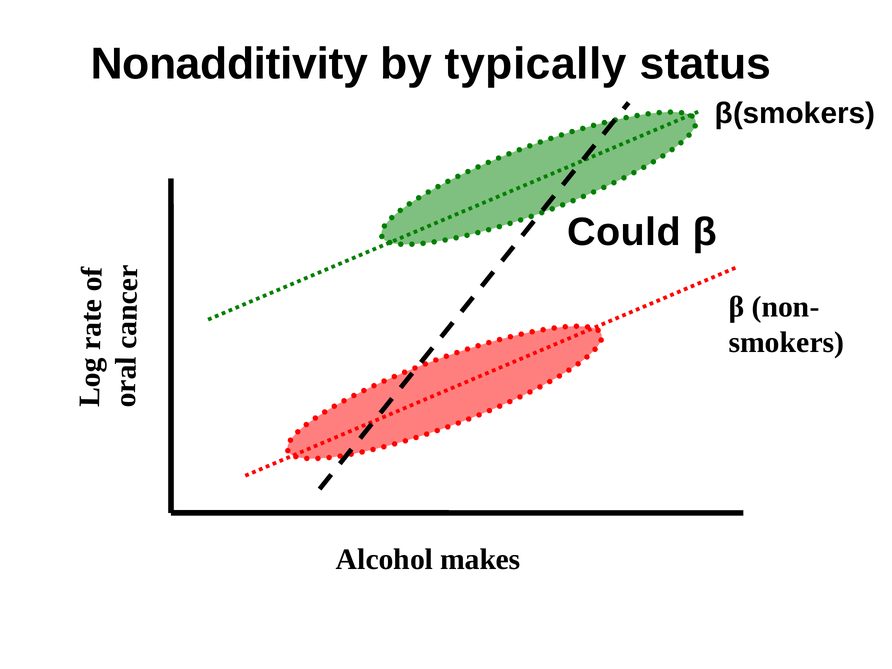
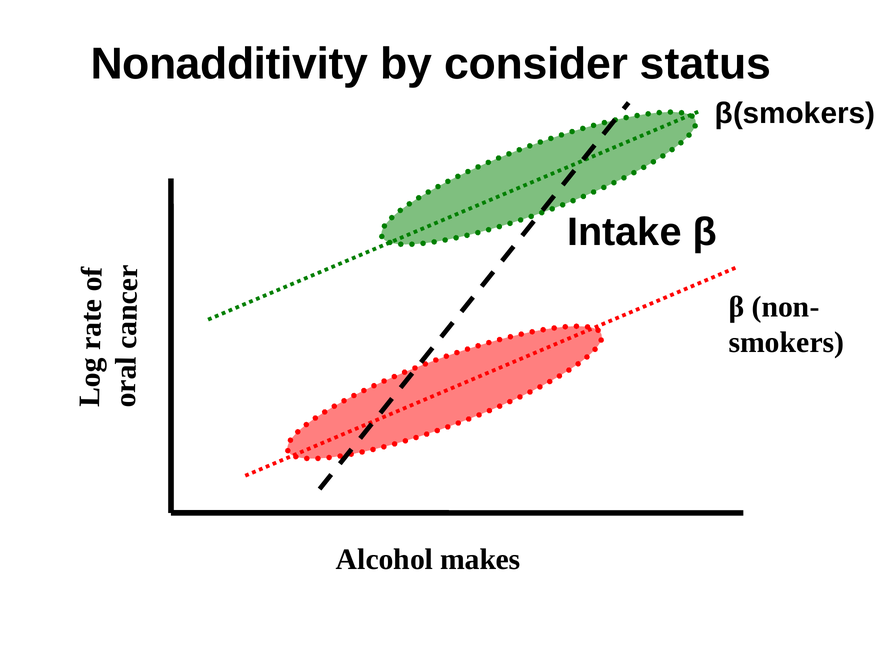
typically: typically -> consider
Could: Could -> Intake
